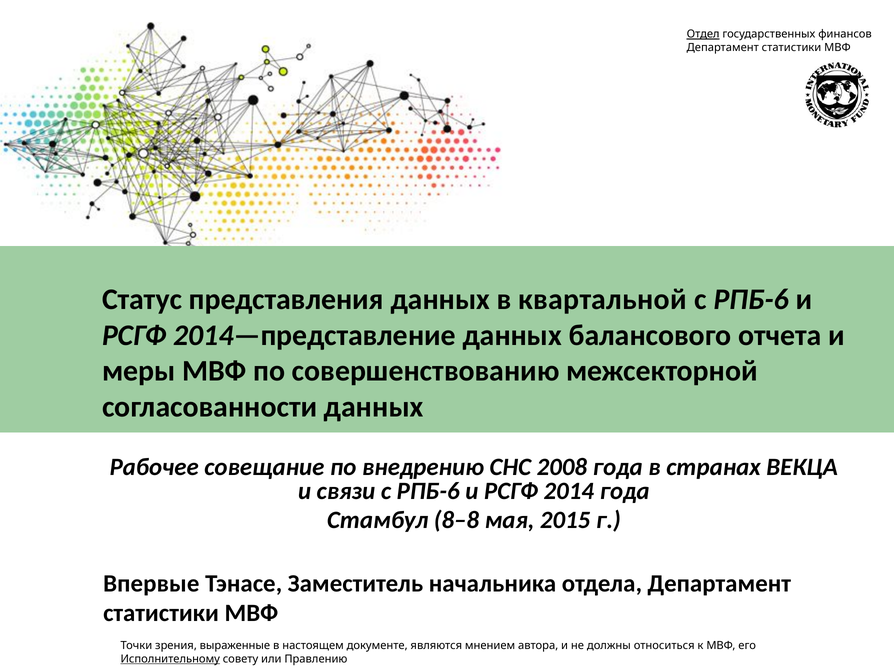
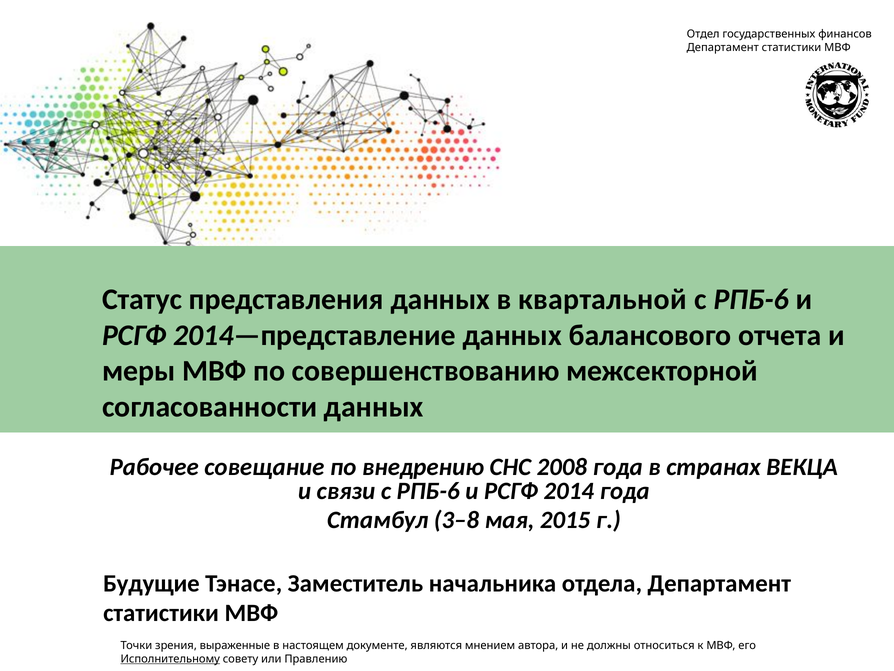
Отдел underline: present -> none
8–8: 8–8 -> 3–8
Впервые: Впервые -> Будущие
